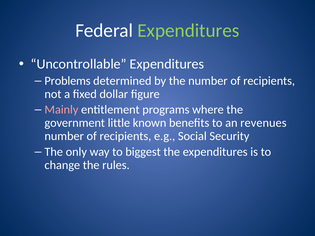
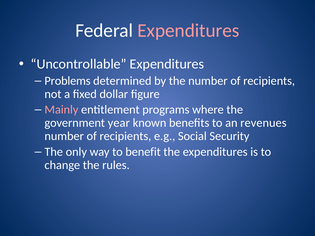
Expenditures at (188, 30) colour: light green -> pink
little: little -> year
biggest: biggest -> benefit
